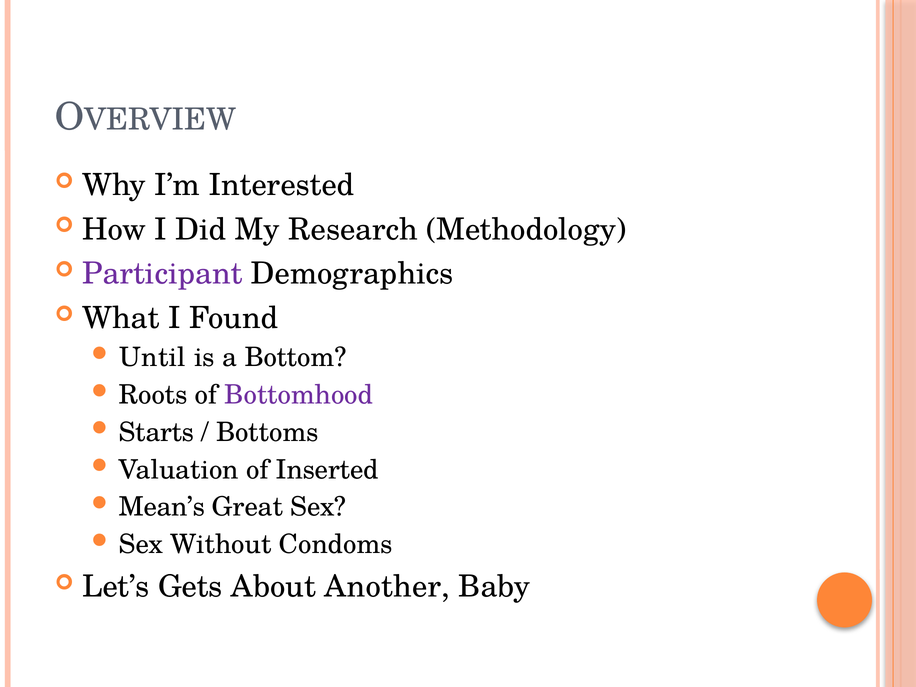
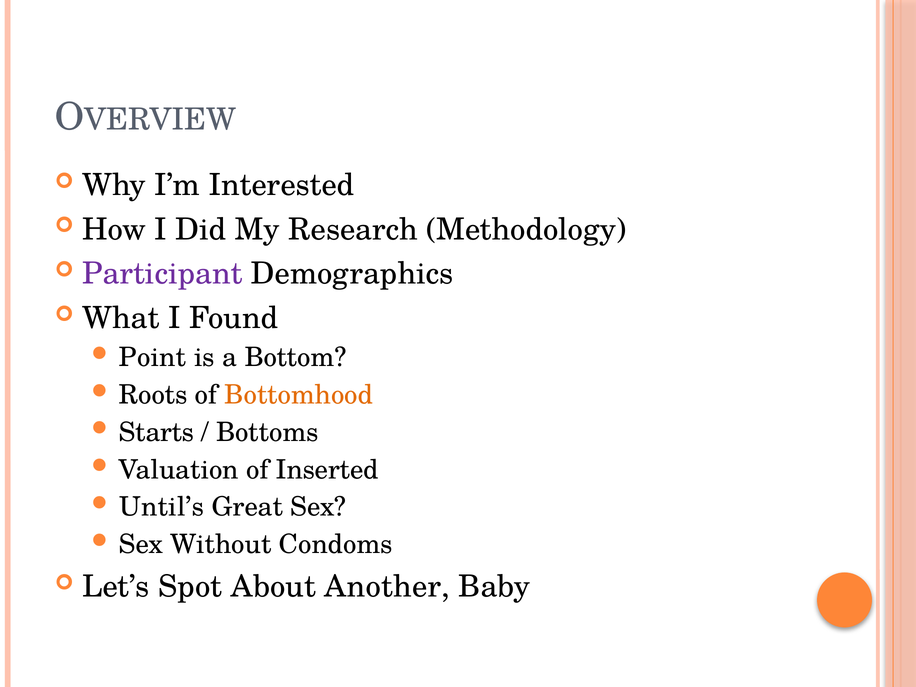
Until: Until -> Point
Bottomhood colour: purple -> orange
Mean’s: Mean’s -> Until’s
Gets: Gets -> Spot
